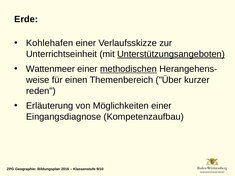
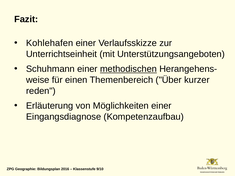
Erde: Erde -> Fazit
Unterstützungsangeboten underline: present -> none
Wattenmeer: Wattenmeer -> Schuhmann
